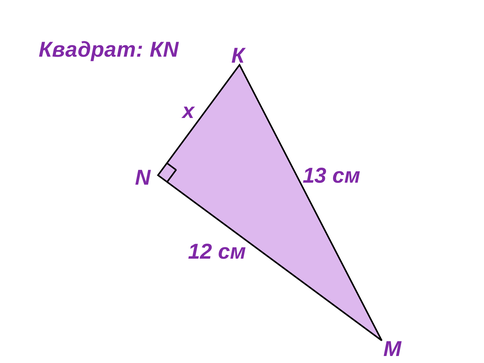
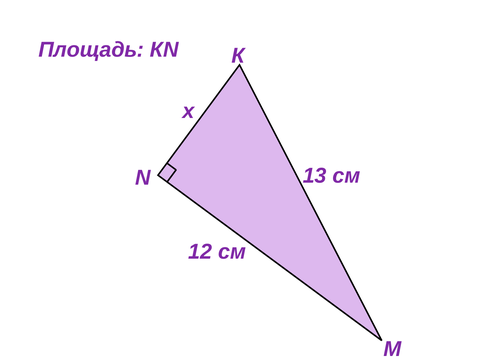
Квадрат: Квадрат -> Площадь
